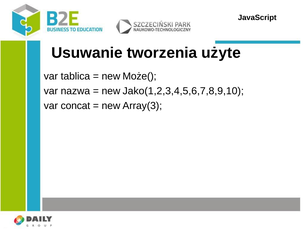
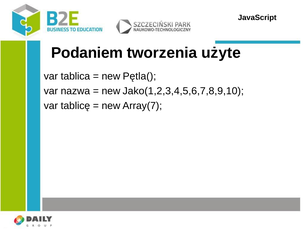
Usuwanie: Usuwanie -> Podaniem
Może(: Może( -> Pętla(
concat: concat -> tablicę
Array(3: Array(3 -> Array(7
